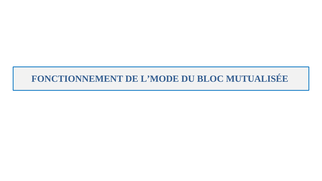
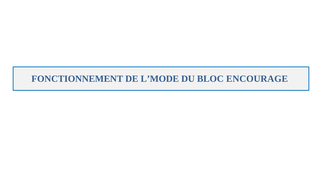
MUTUALISÉE: MUTUALISÉE -> ENCOURAGE
